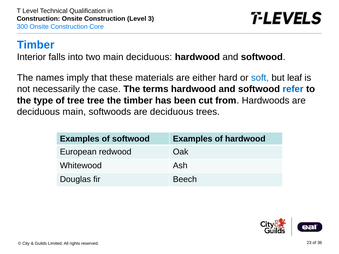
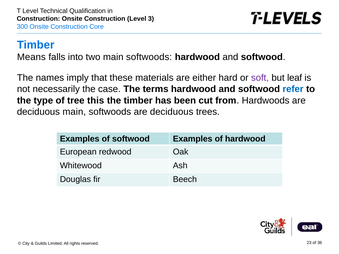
Interior: Interior -> Means
two main deciduous: deciduous -> softwoods
soft colour: blue -> purple
tree tree: tree -> this
